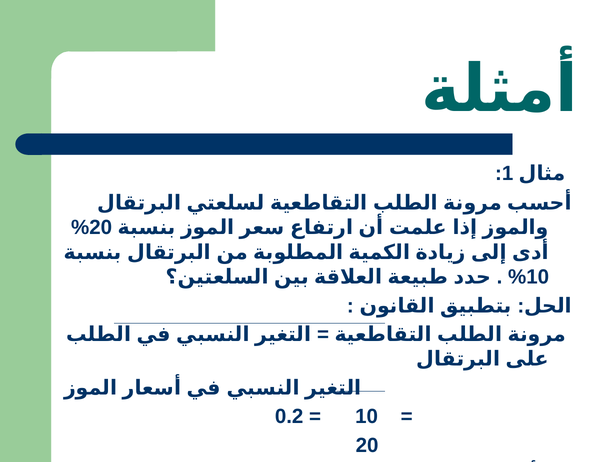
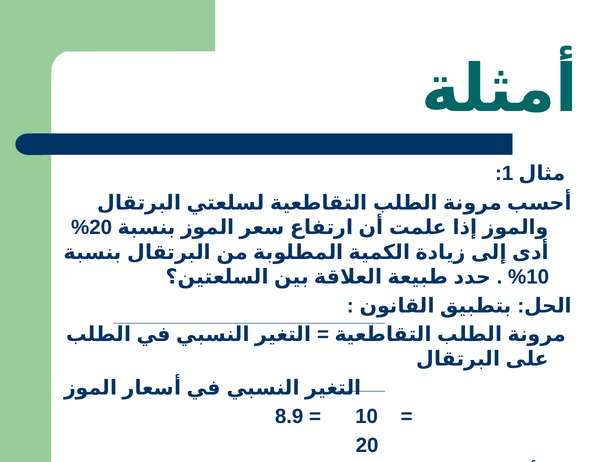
0.2: 0.2 -> 8.9
